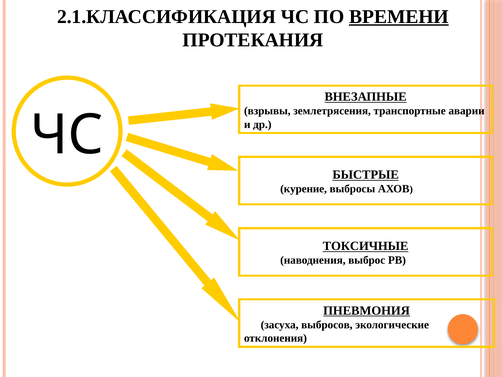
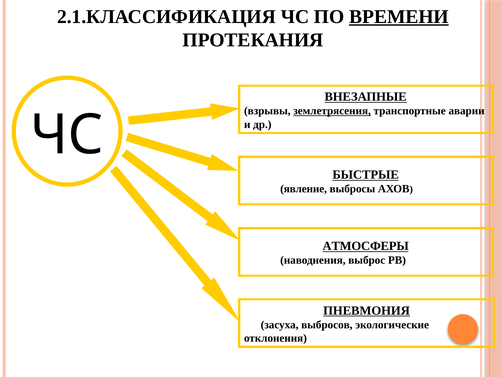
землетрясения underline: none -> present
курение: курение -> явление
ТОКСИЧНЫЕ: ТОКСИЧНЫЕ -> АТМОСФЕРЫ
